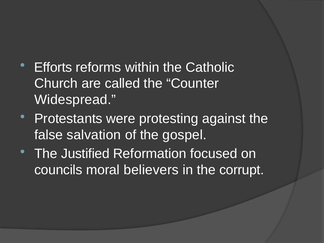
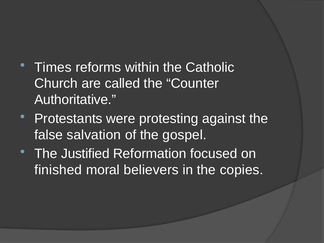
Efforts: Efforts -> Times
Widespread: Widespread -> Authoritative
councils: councils -> finished
corrupt: corrupt -> copies
